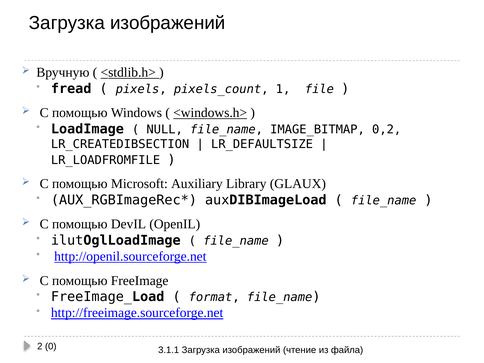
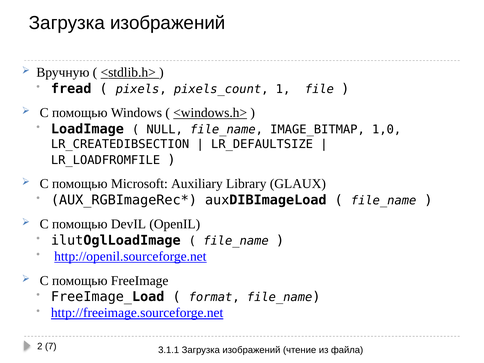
0,2: 0,2 -> 1,0
0: 0 -> 7
